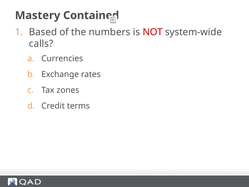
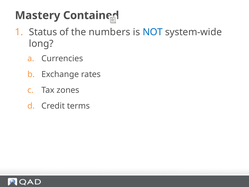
Based: Based -> Status
NOT colour: red -> blue
calls: calls -> long
